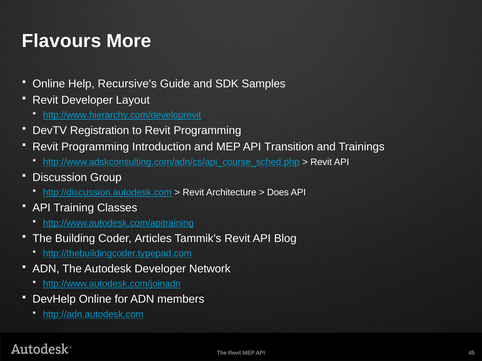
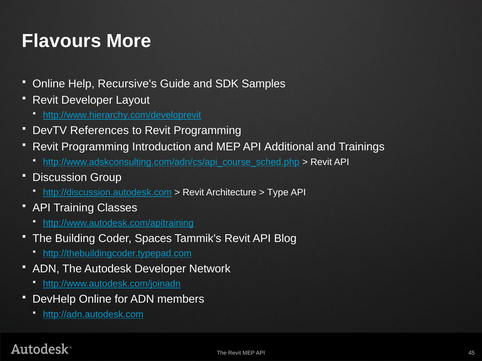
Registration: Registration -> References
Transition: Transition -> Additional
Does: Does -> Type
Articles: Articles -> Spaces
